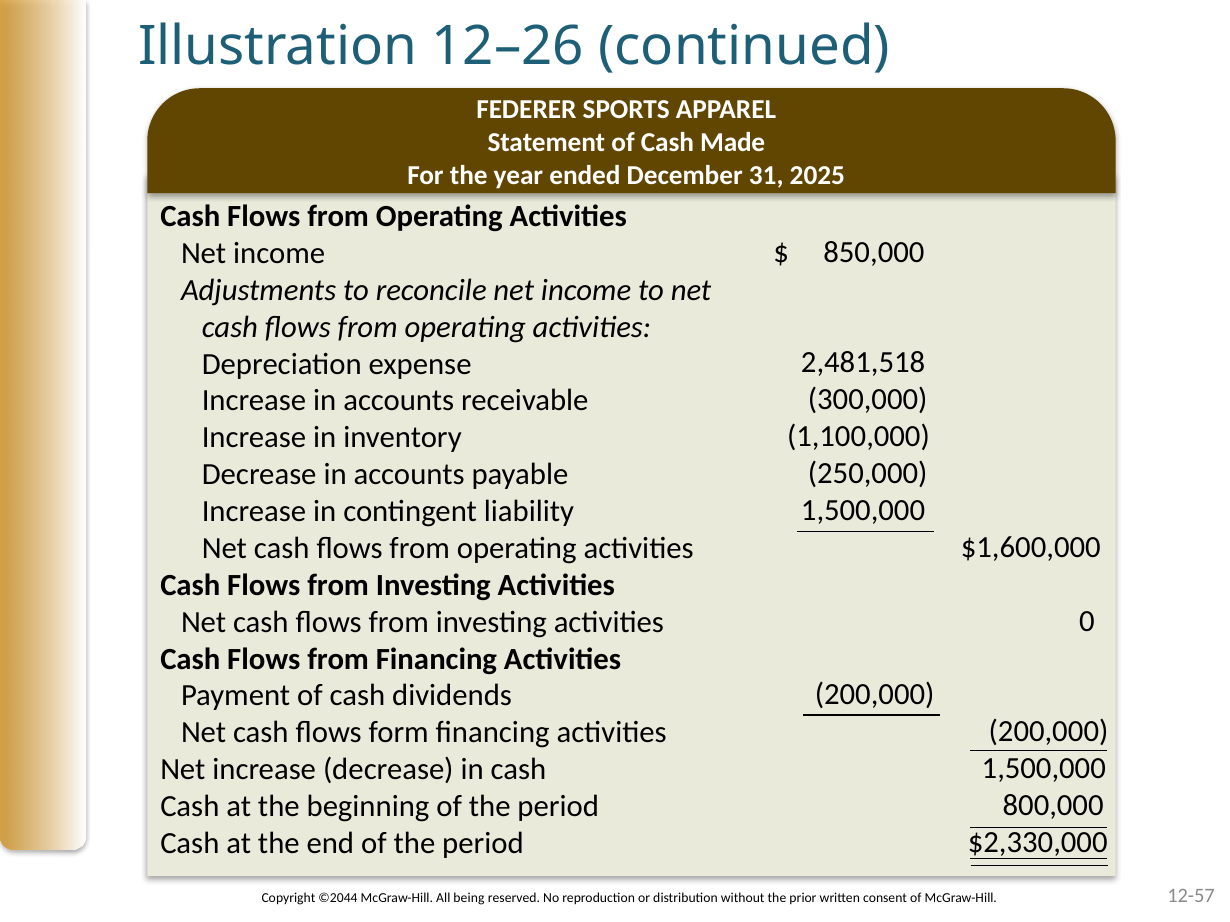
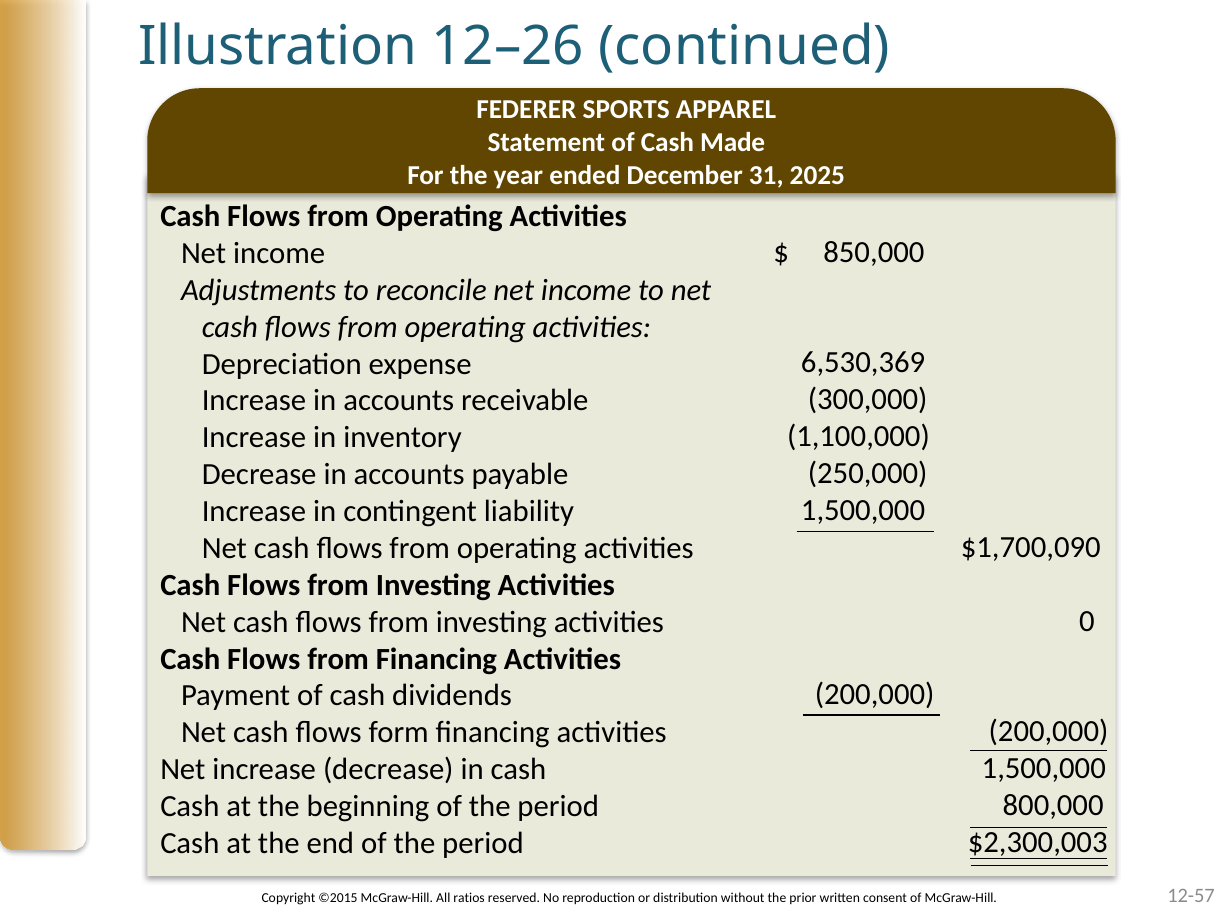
2,481,518: 2,481,518 -> 6,530,369
$1,600,000: $1,600,000 -> $1,700,090
$2,330,000: $2,330,000 -> $2,300,003
©2044: ©2044 -> ©2015
being: being -> ratios
